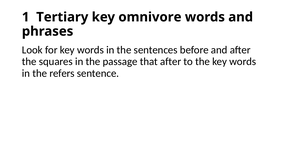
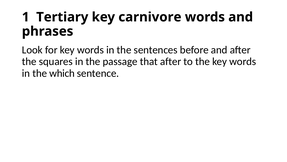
omnivore: omnivore -> carnivore
refers: refers -> which
